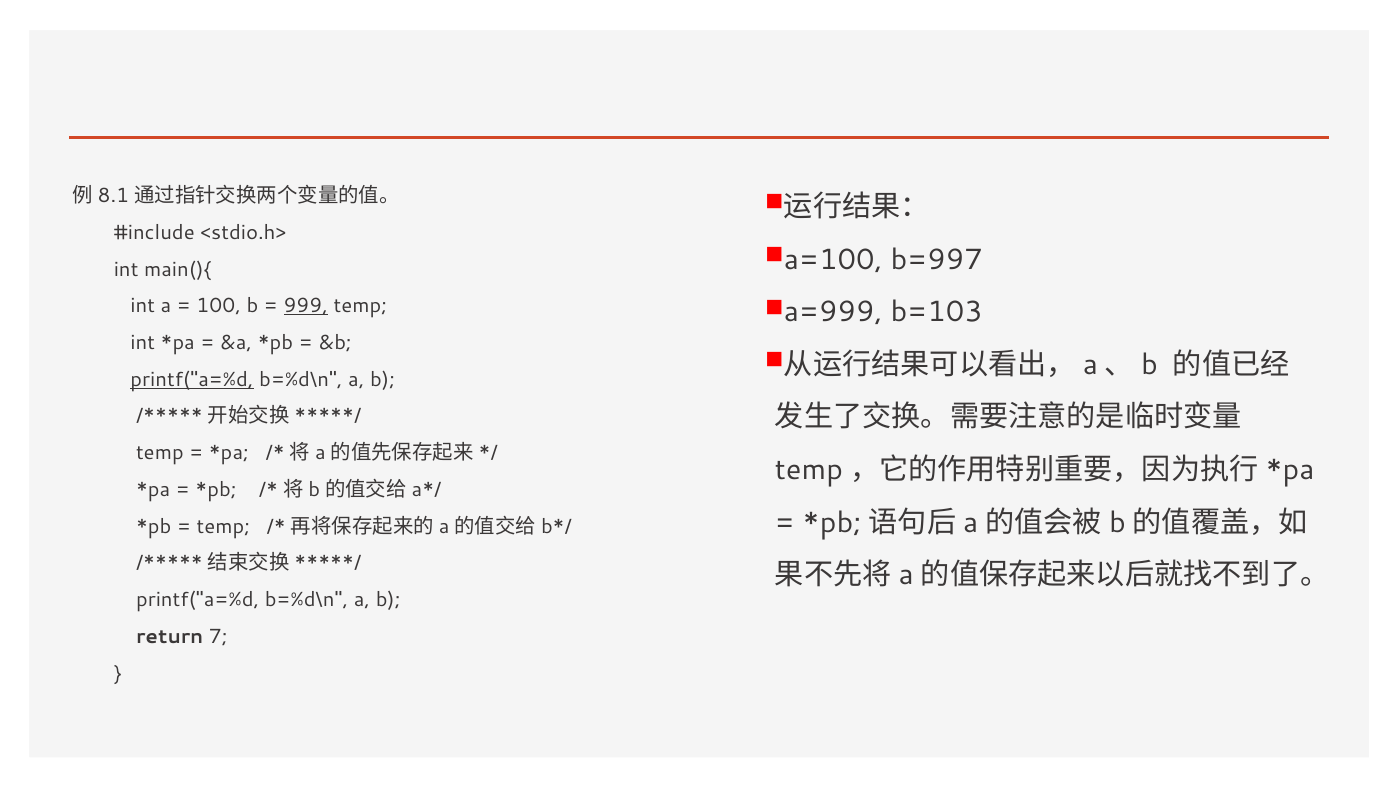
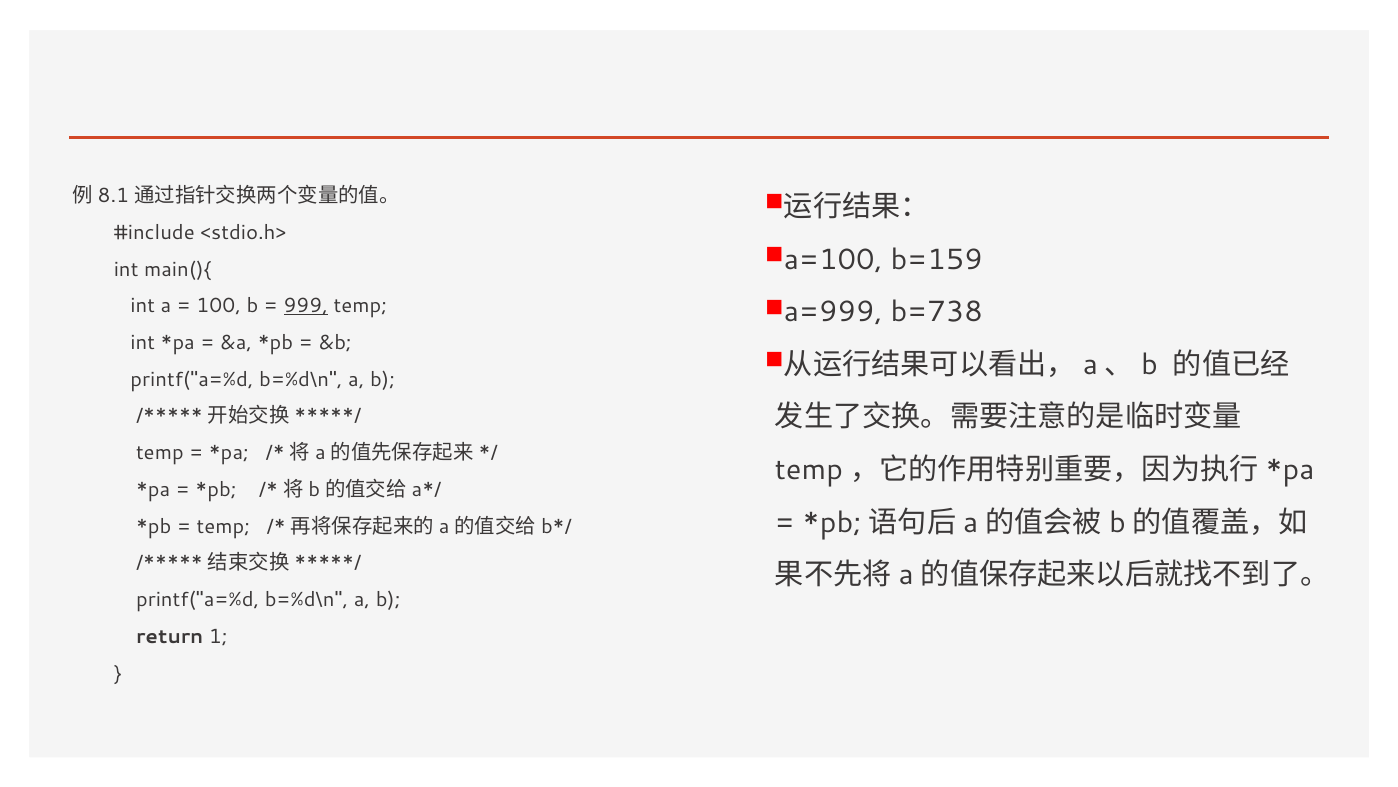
b=997: b=997 -> b=159
b=103: b=103 -> b=738
printf("a=%d at (192, 379) underline: present -> none
7: 7 -> 1
